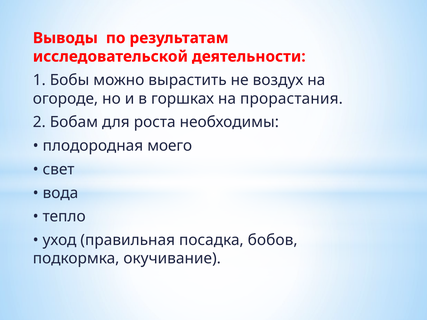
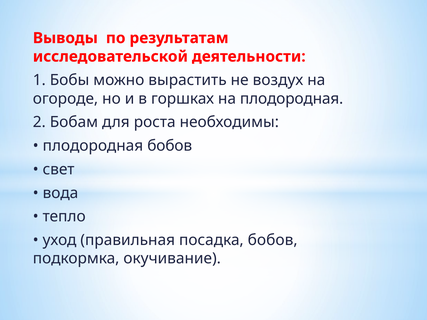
на прорастания: прорастания -> плодородная
плодородная моего: моего -> бобов
